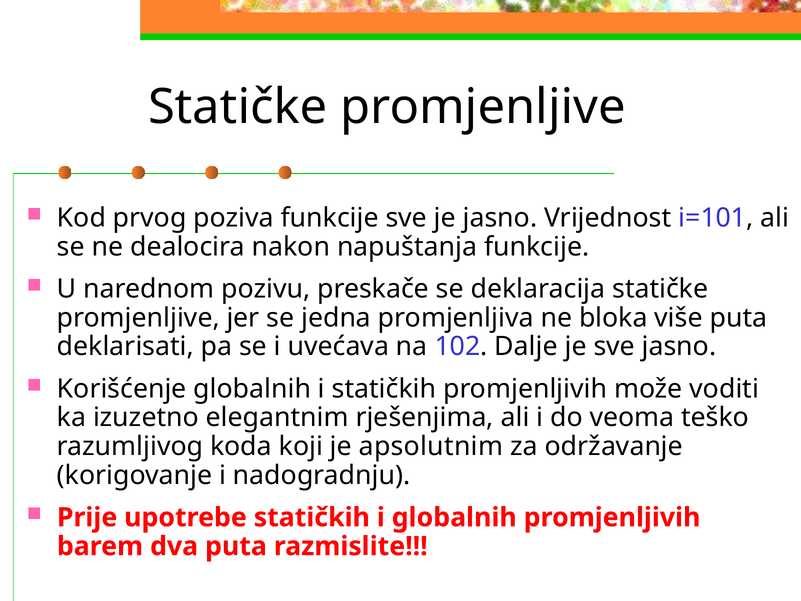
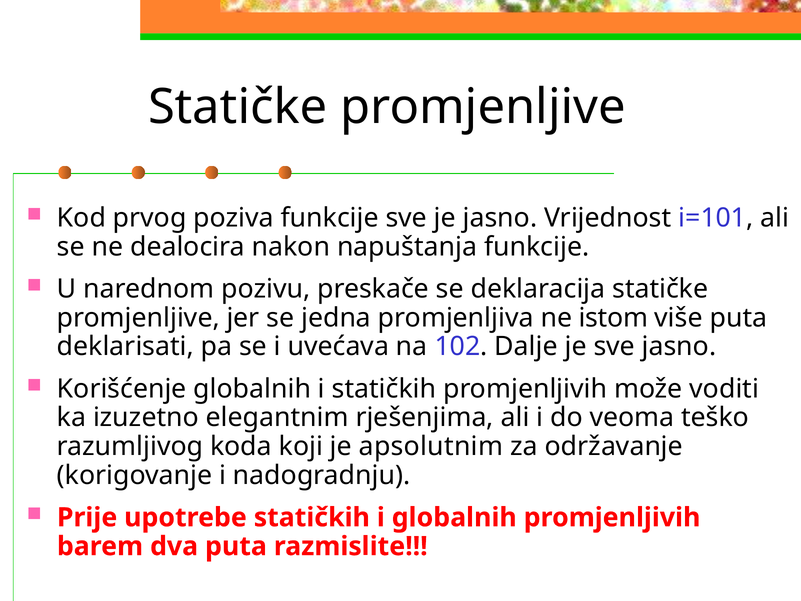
bloka: bloka -> istom
